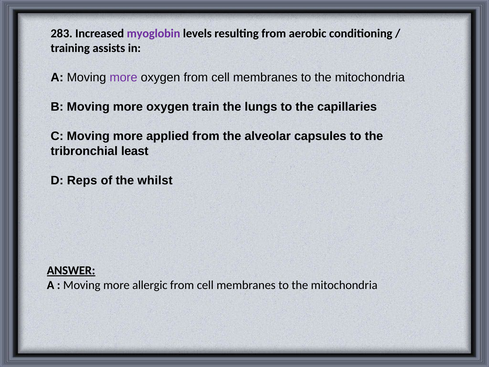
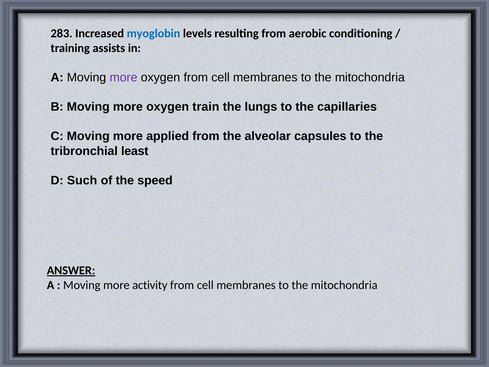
myoglobin colour: purple -> blue
Reps: Reps -> Such
whilst: whilst -> speed
allergic: allergic -> activity
